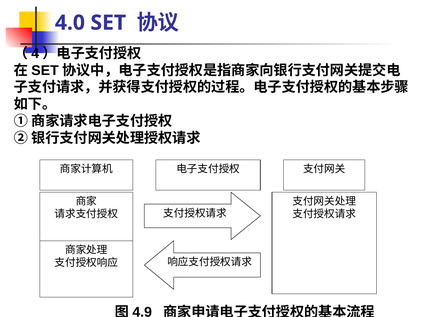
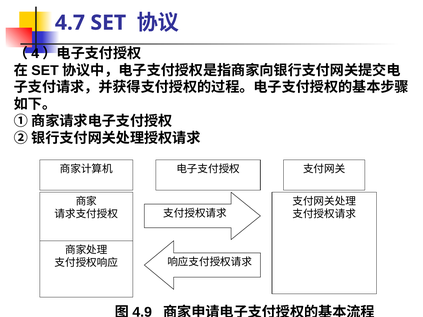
4.0: 4.0 -> 4.7
